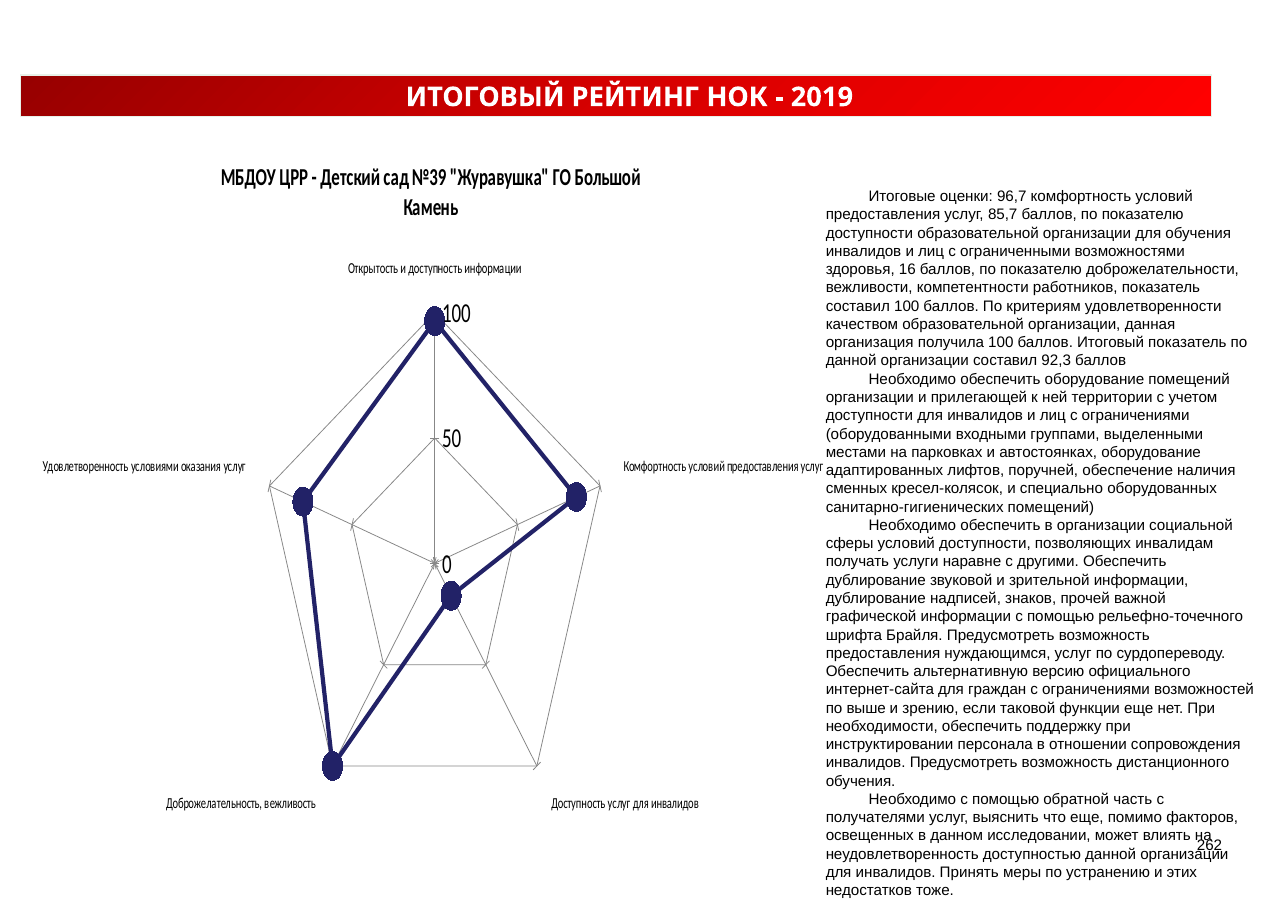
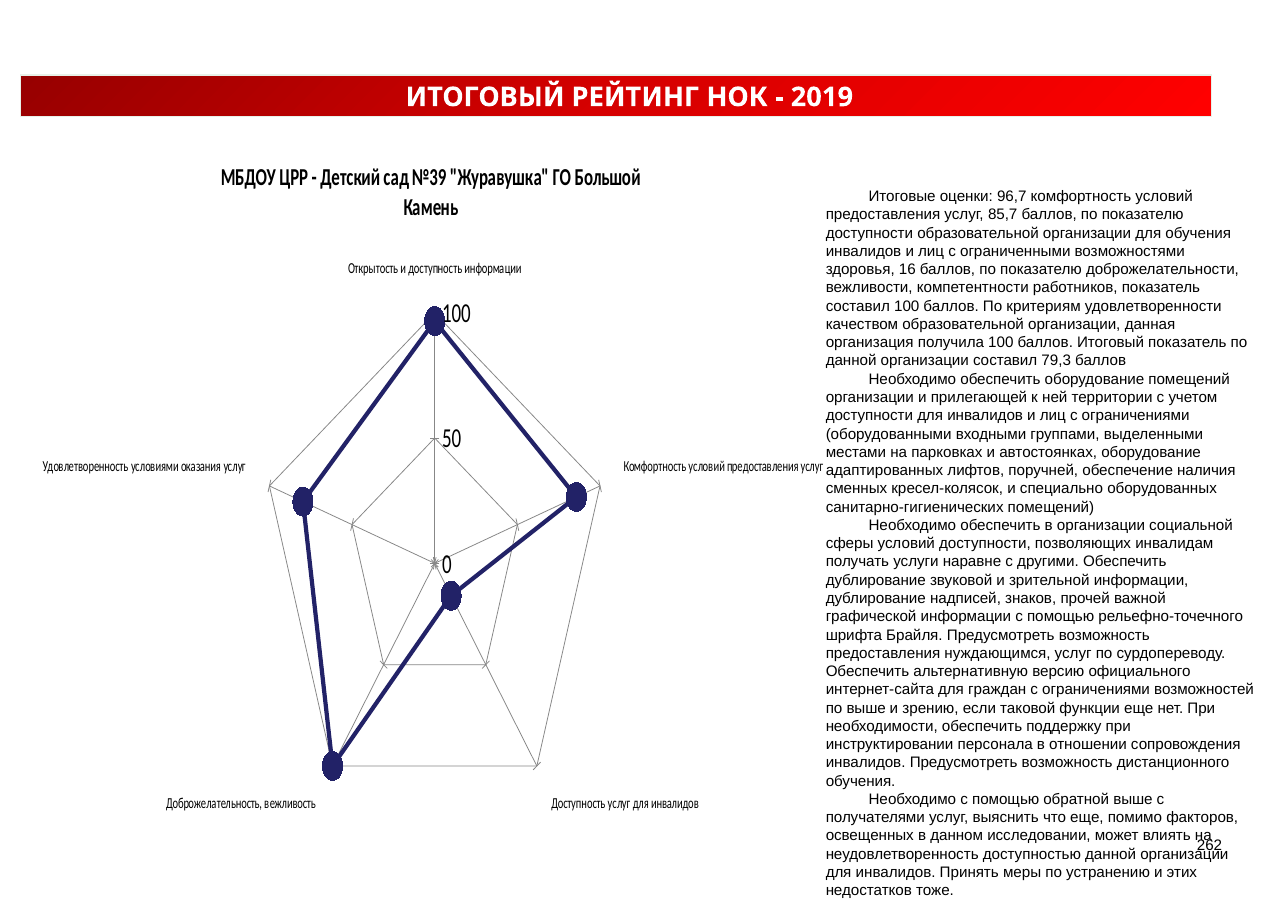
92,3: 92,3 -> 79,3
обратной часть: часть -> выше
